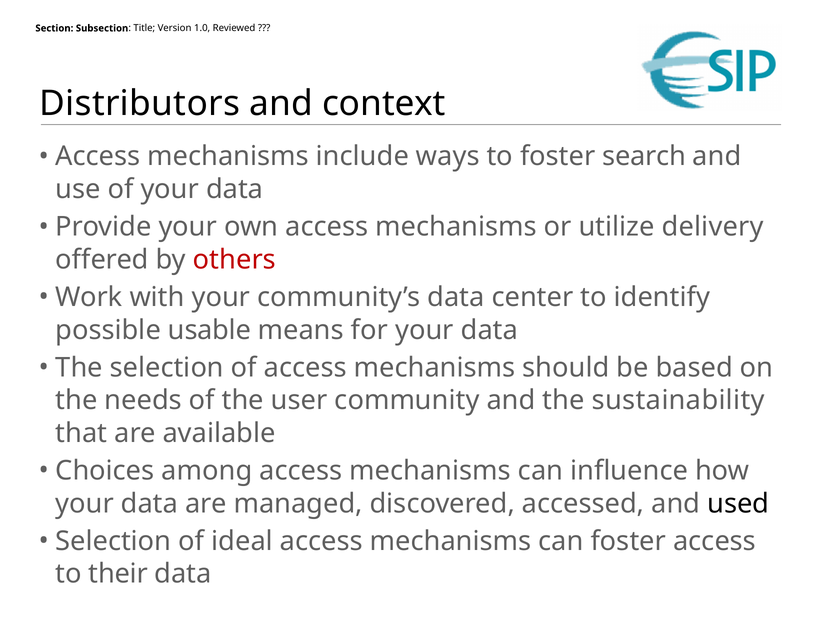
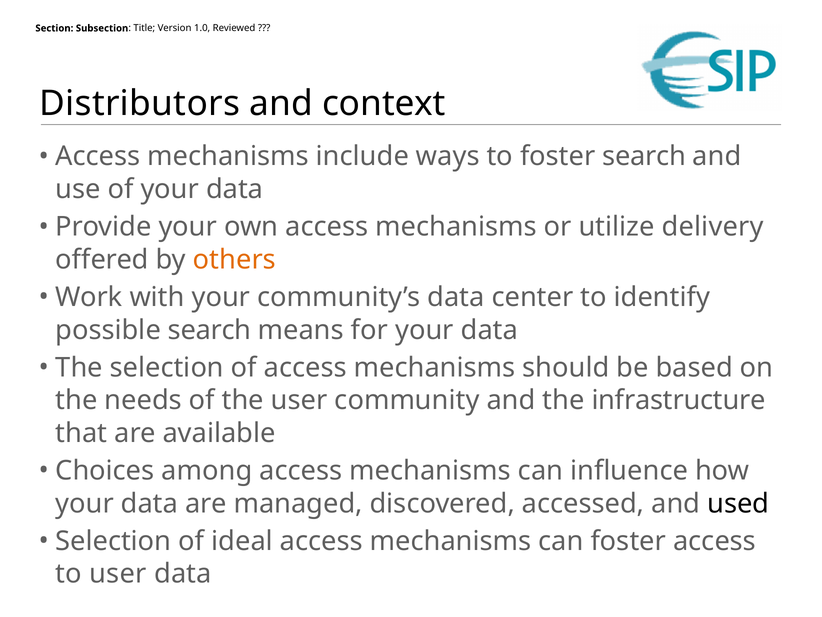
others colour: red -> orange
possible usable: usable -> search
sustainability: sustainability -> infrastructure
to their: their -> user
